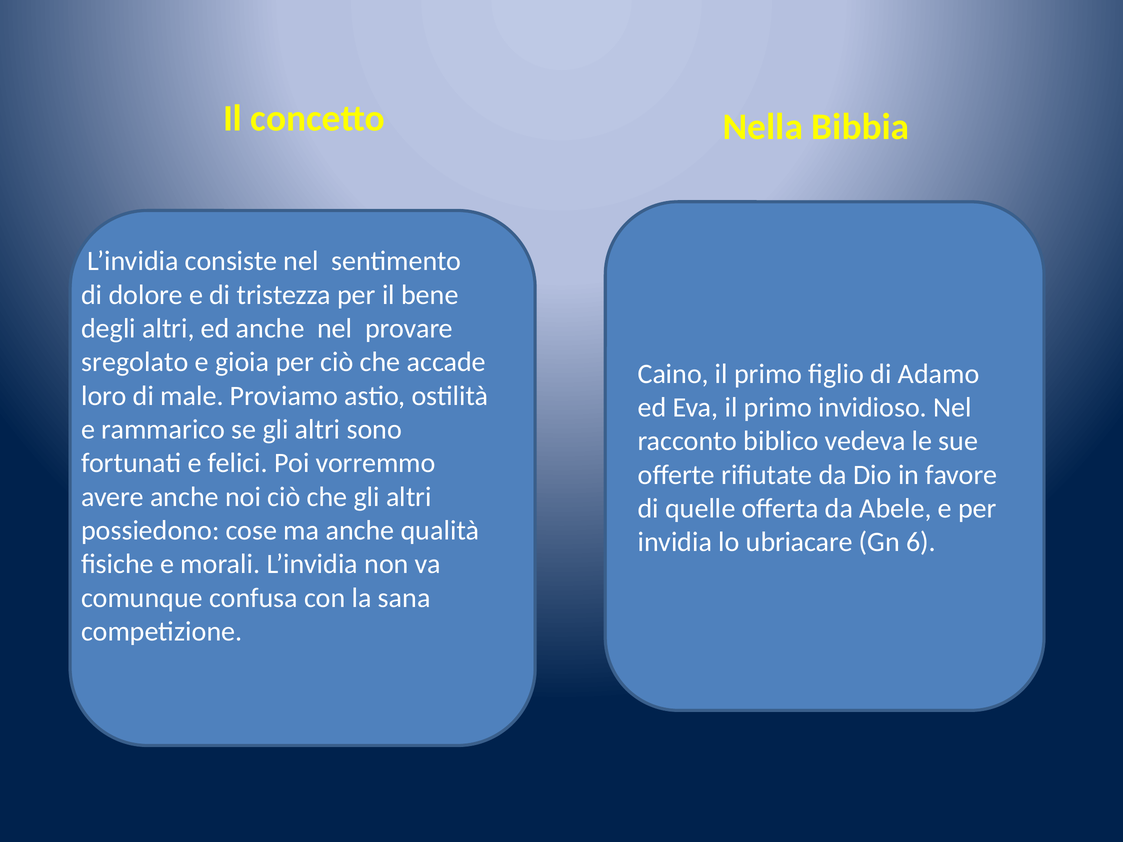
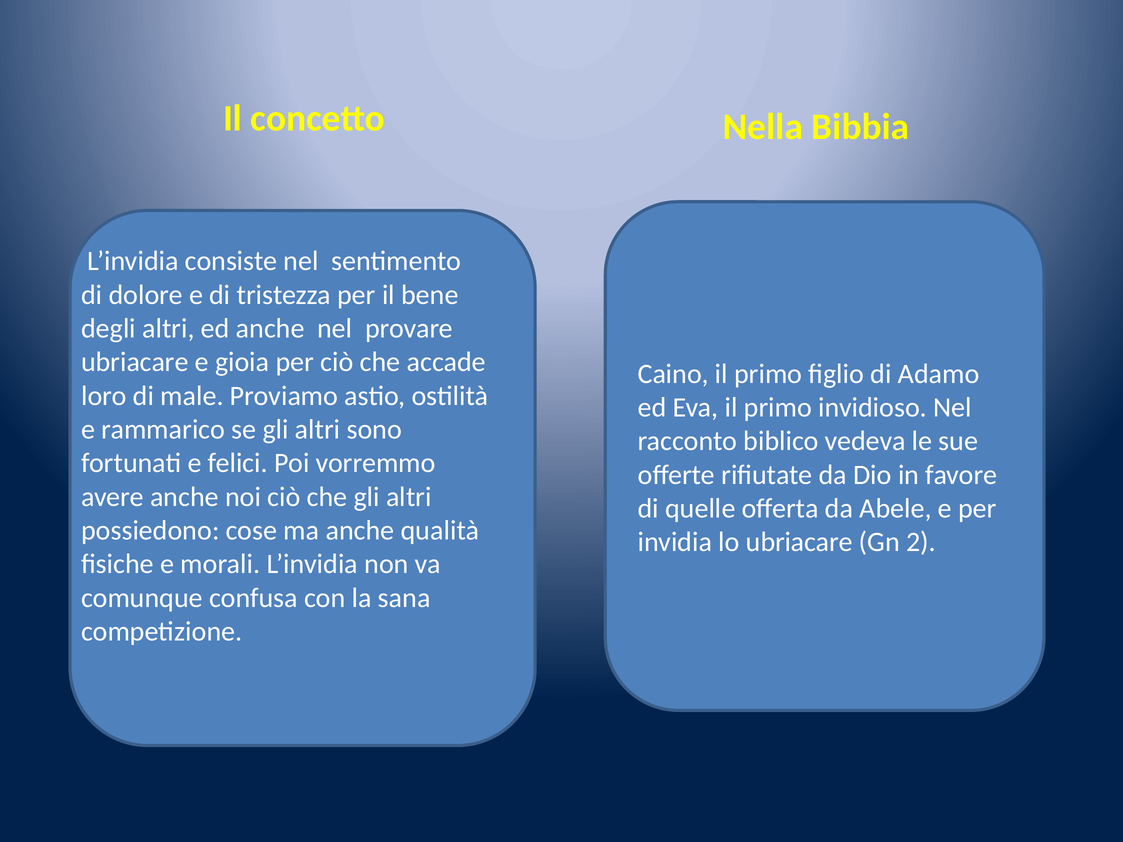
sregolato at (135, 362): sregolato -> ubriacare
6: 6 -> 2
